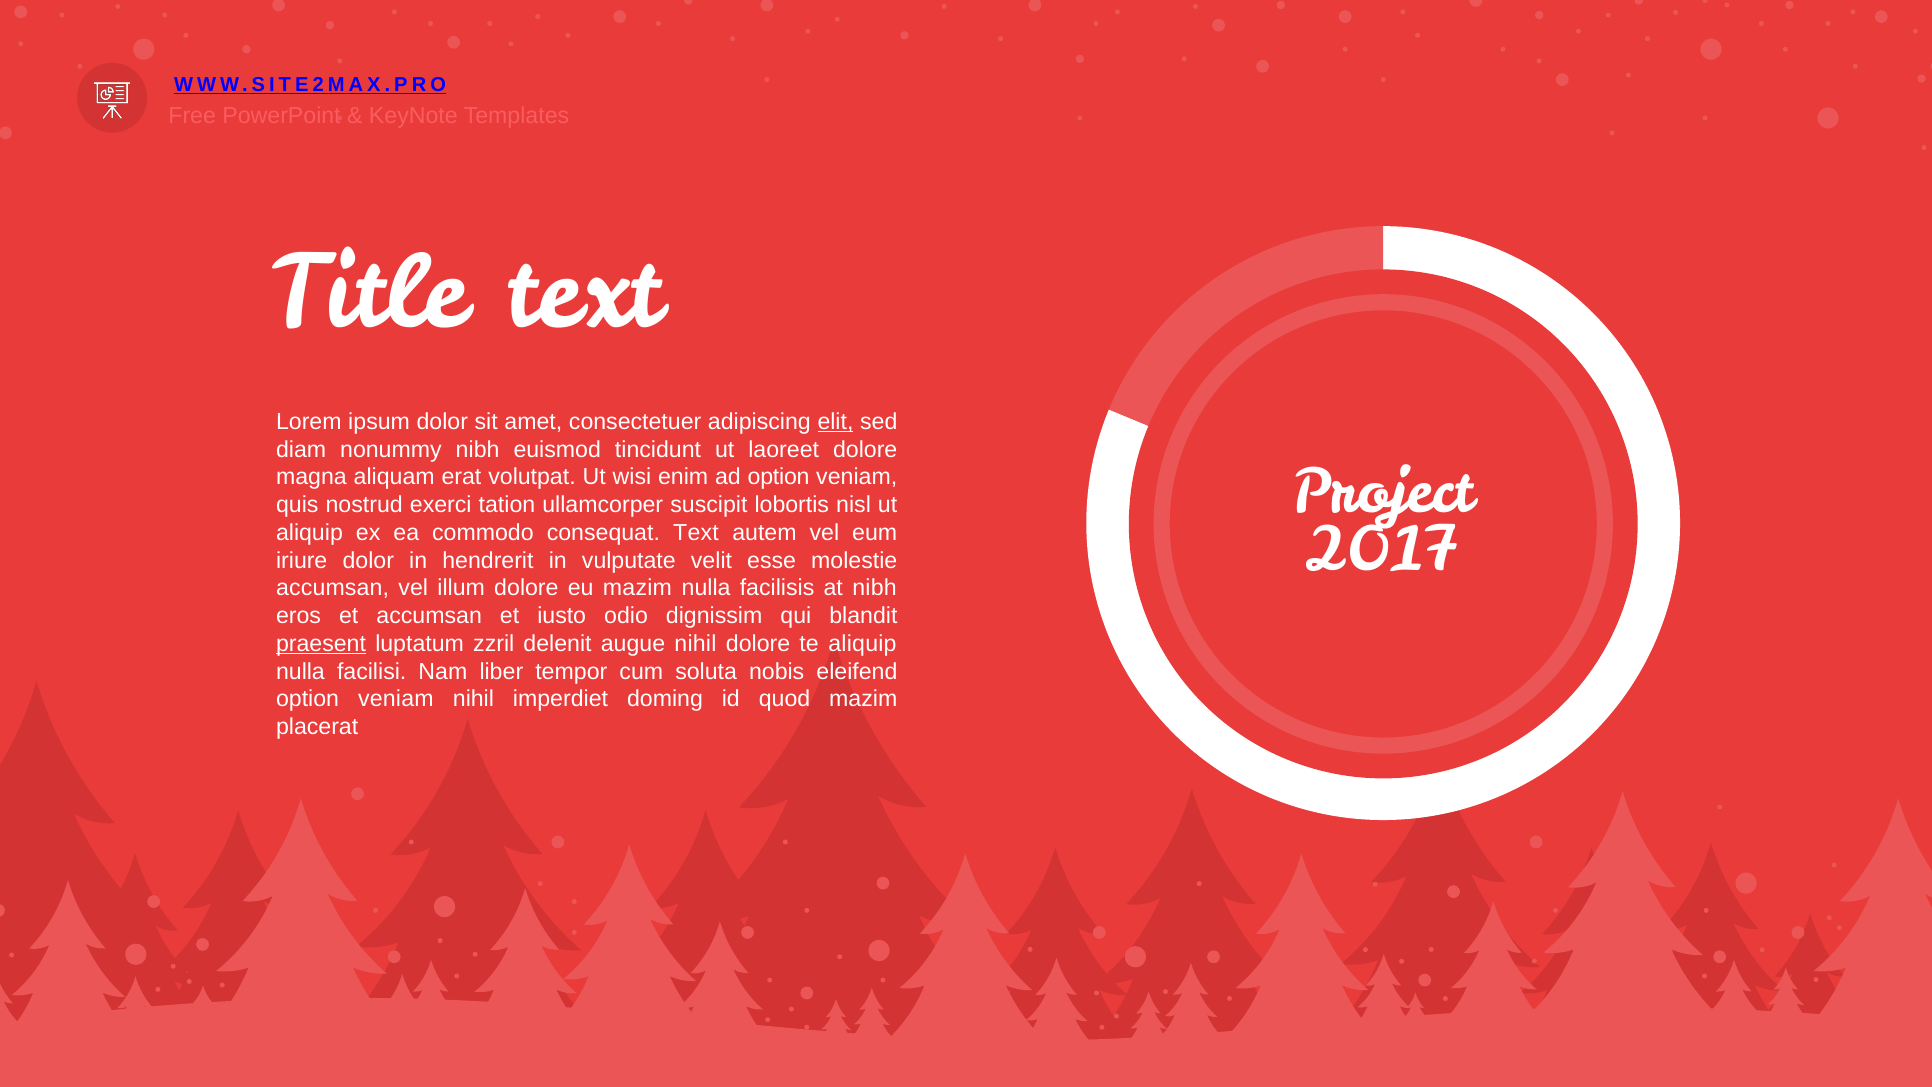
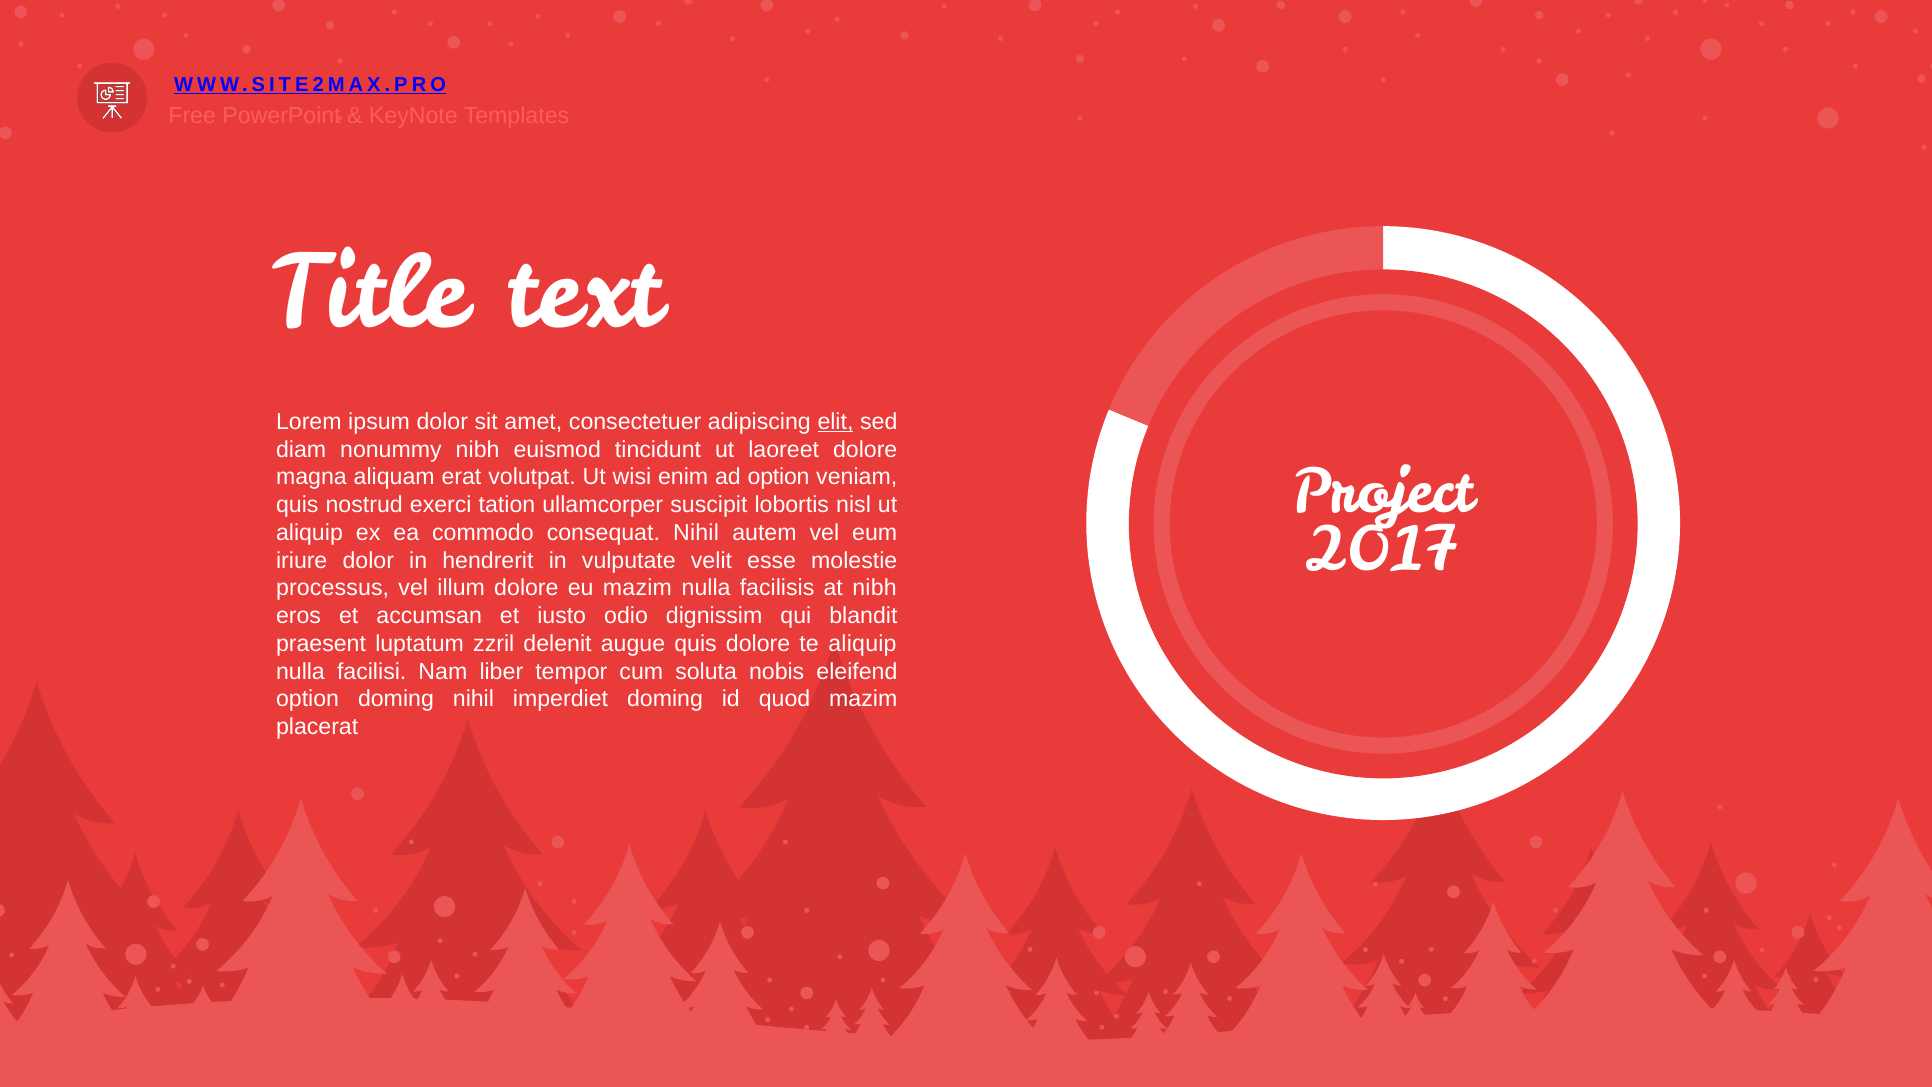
consequat Text: Text -> Nihil
accumsan at (333, 588): accumsan -> processus
praesent underline: present -> none
augue nihil: nihil -> quis
veniam at (396, 699): veniam -> doming
